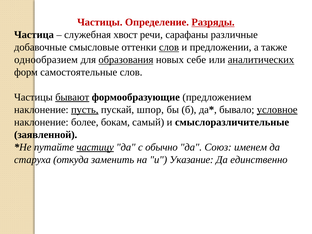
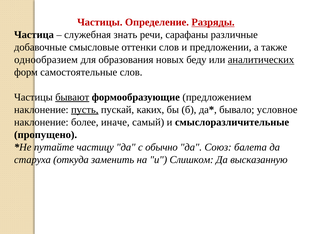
хвост: хвост -> знать
слов at (169, 47) underline: present -> none
образования underline: present -> none
себе: себе -> беду
шпор: шпор -> каких
условное underline: present -> none
бокам: бокам -> иначе
заявленной: заявленной -> пропущено
частицу underline: present -> none
именем: именем -> балета
Указание: Указание -> Слишком
единственно: единственно -> высказанную
